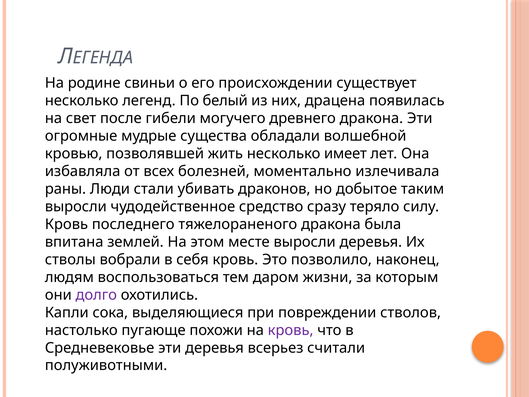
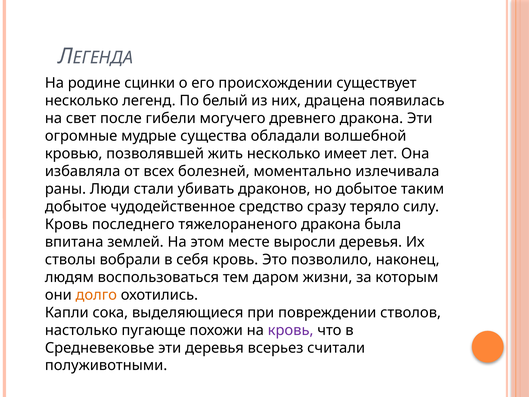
свиньи: свиньи -> сцинки
выросли at (76, 206): выросли -> добытое
долго colour: purple -> orange
